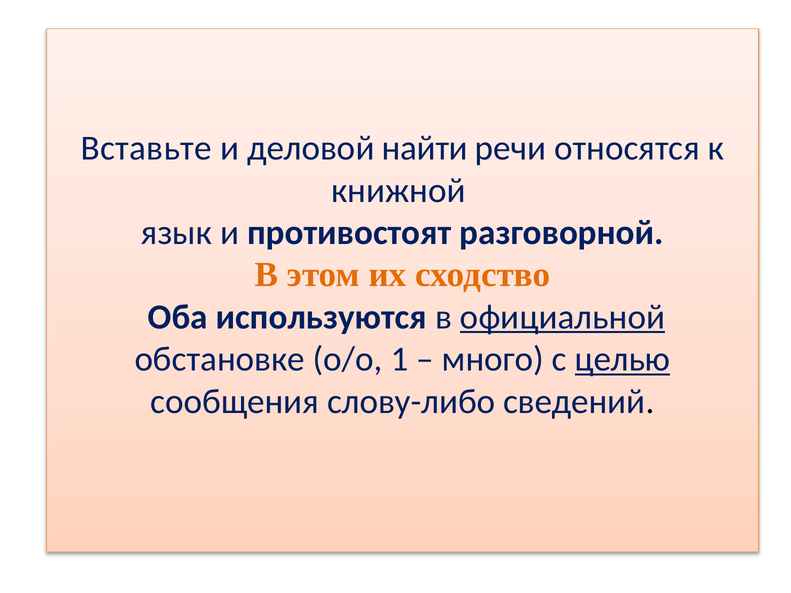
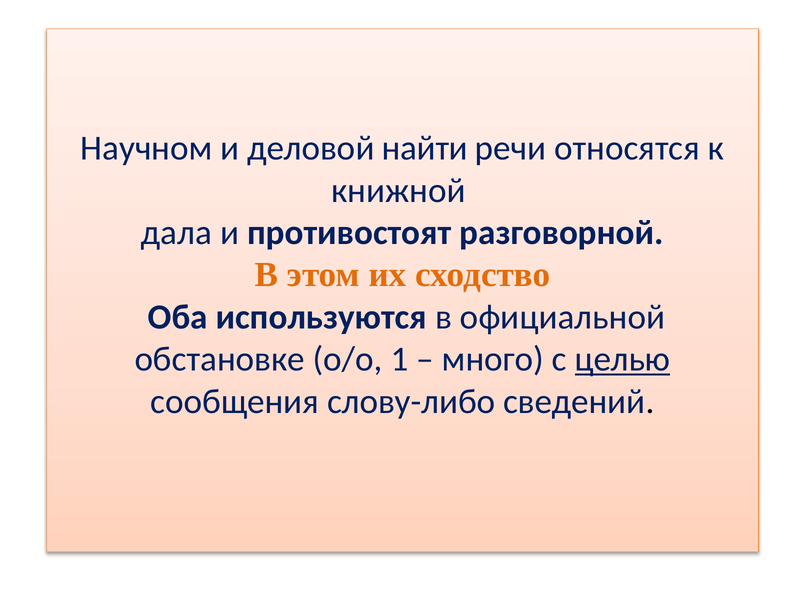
Вставьте: Вставьте -> Научном
язык: язык -> дала
официальной underline: present -> none
